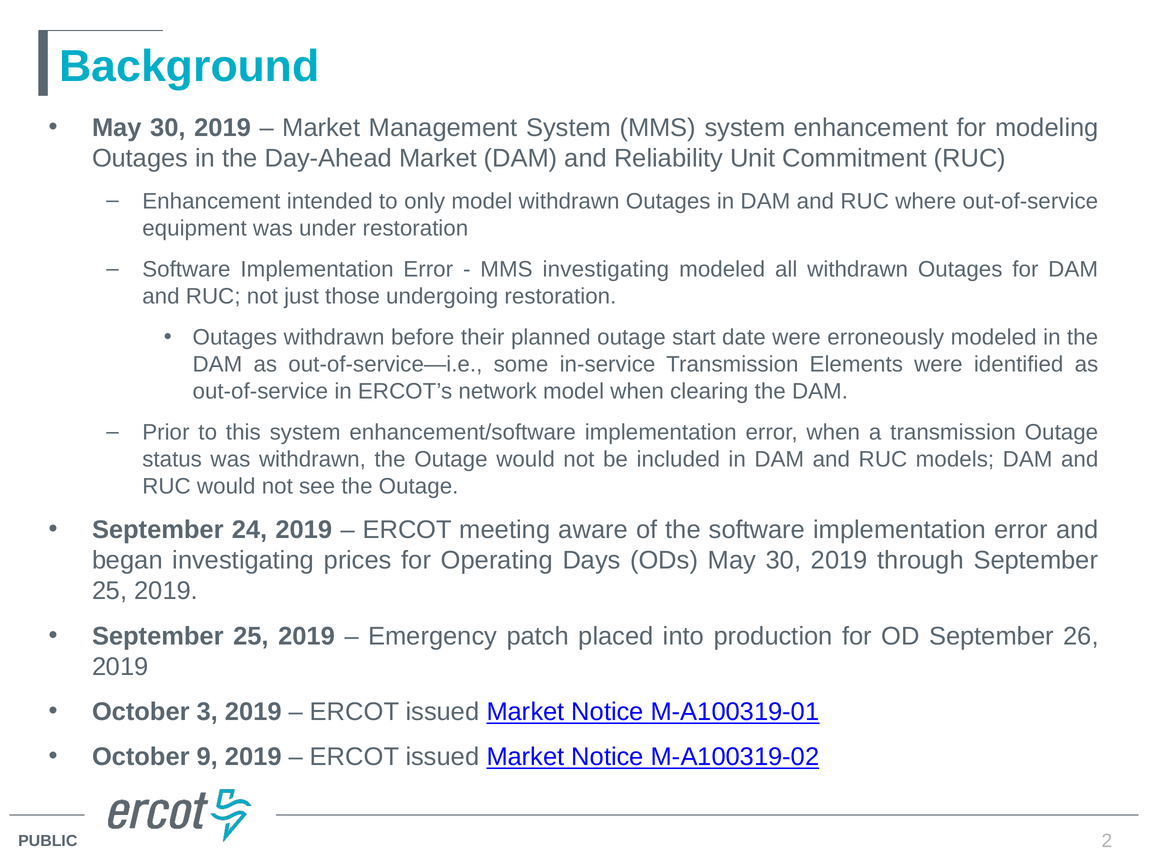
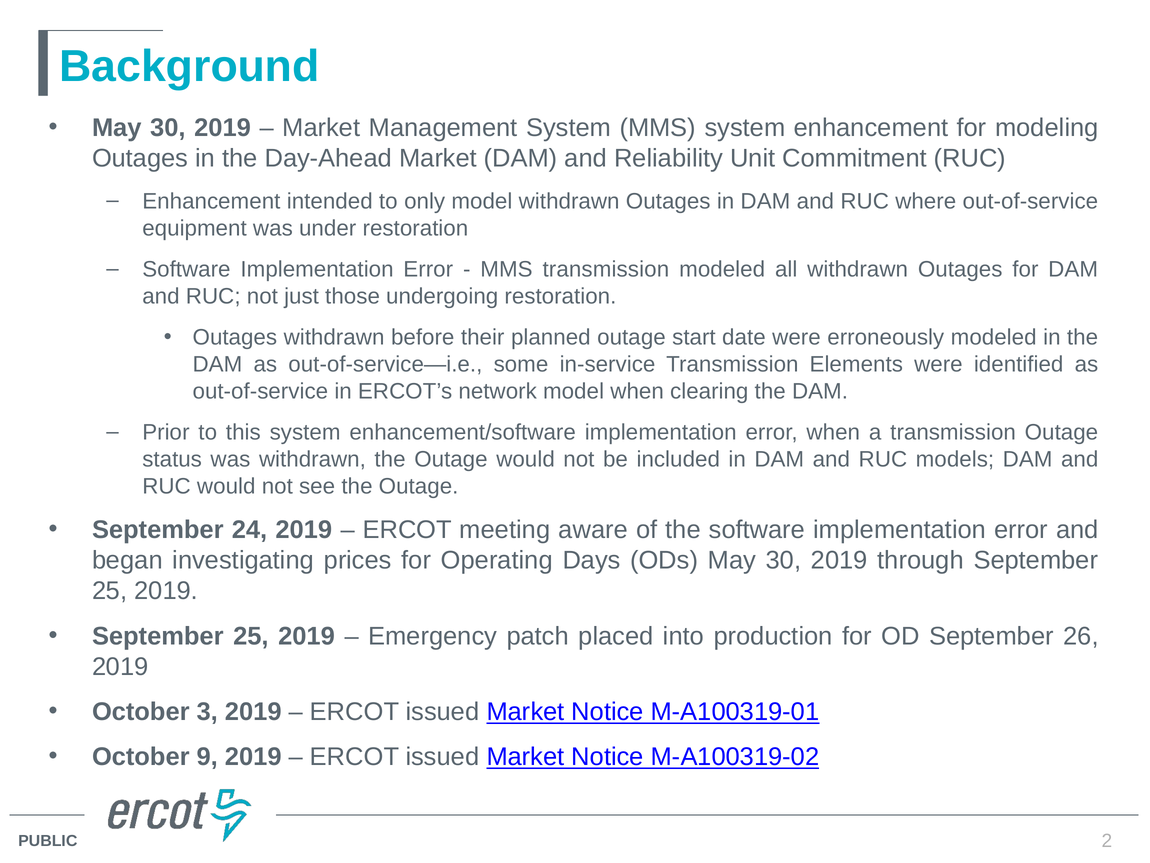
MMS investigating: investigating -> transmission
